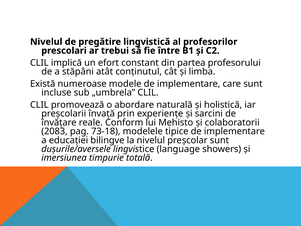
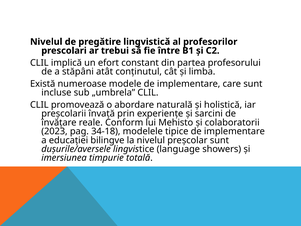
2083: 2083 -> 2023
73-18: 73-18 -> 34-18
